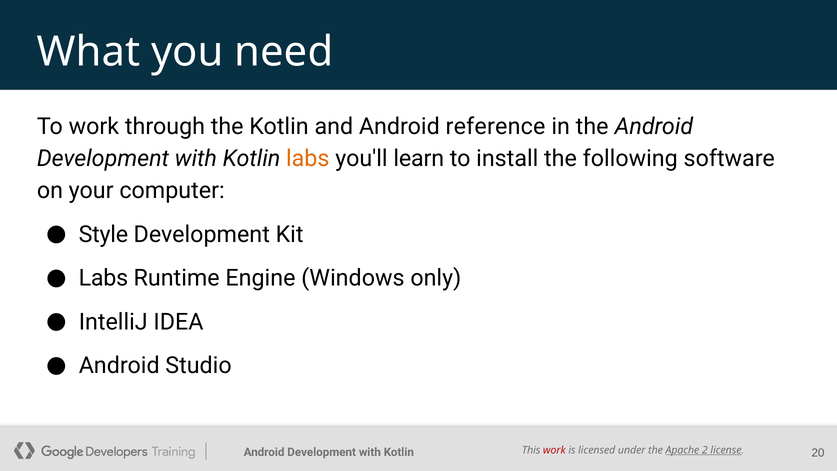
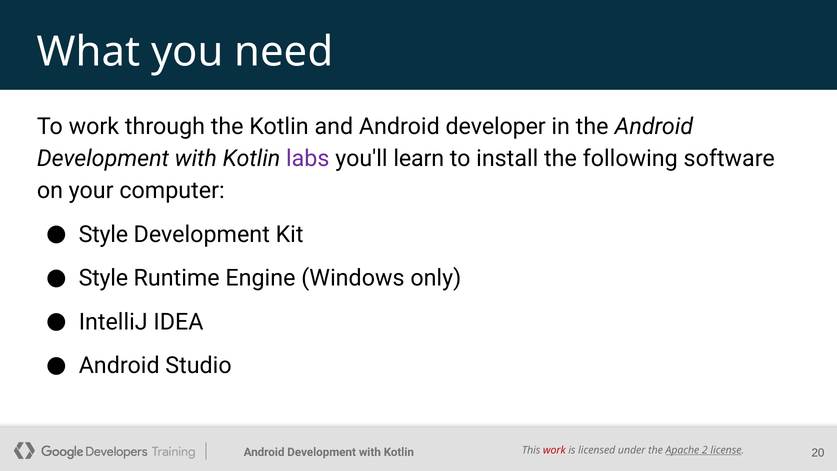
reference: reference -> developer
labs at (308, 159) colour: orange -> purple
Labs at (103, 278): Labs -> Style
